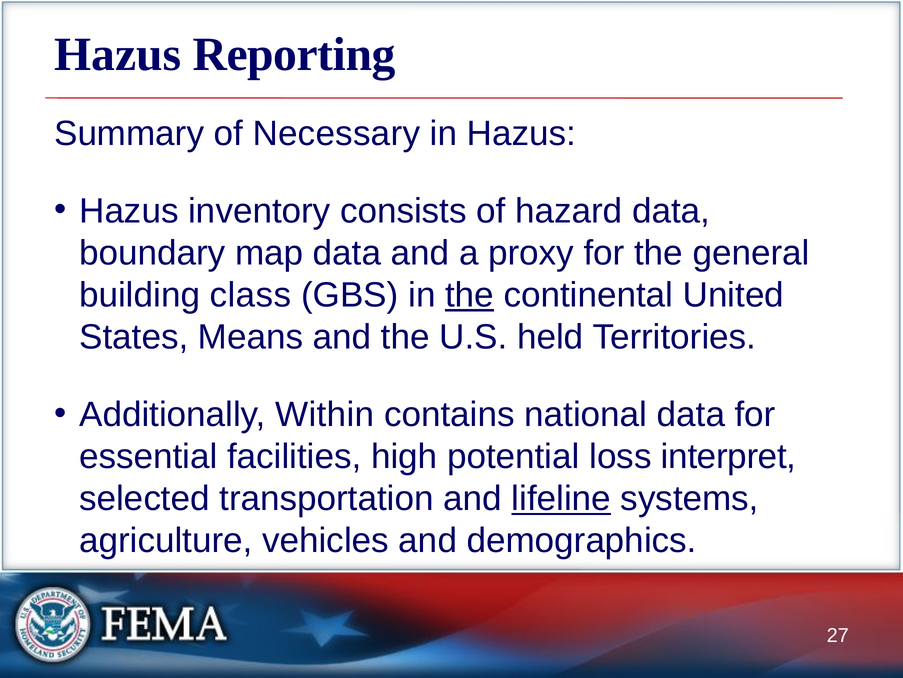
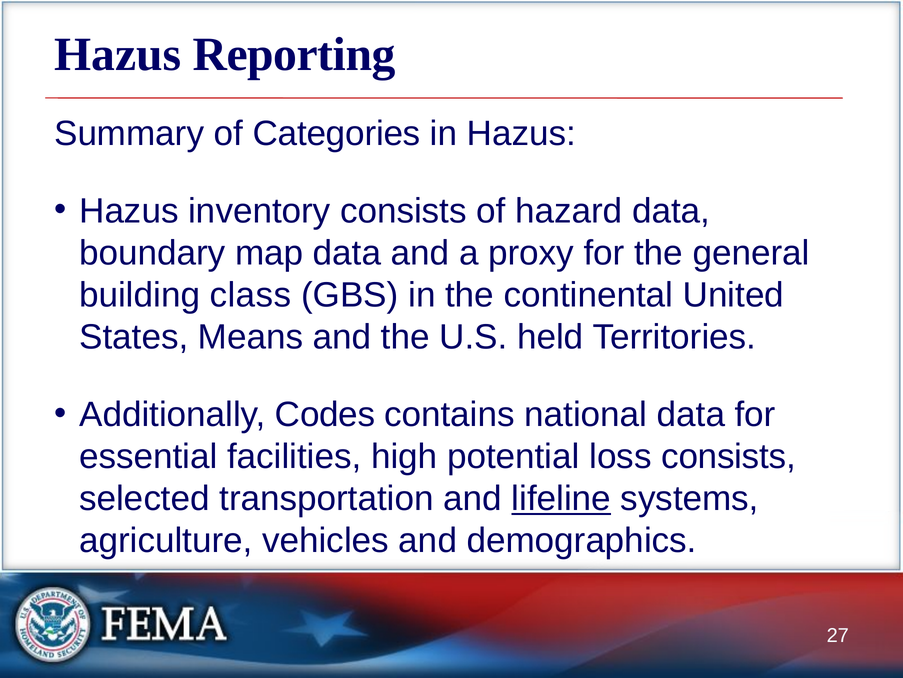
Necessary: Necessary -> Categories
the at (470, 295) underline: present -> none
Within: Within -> Codes
loss interpret: interpret -> consists
